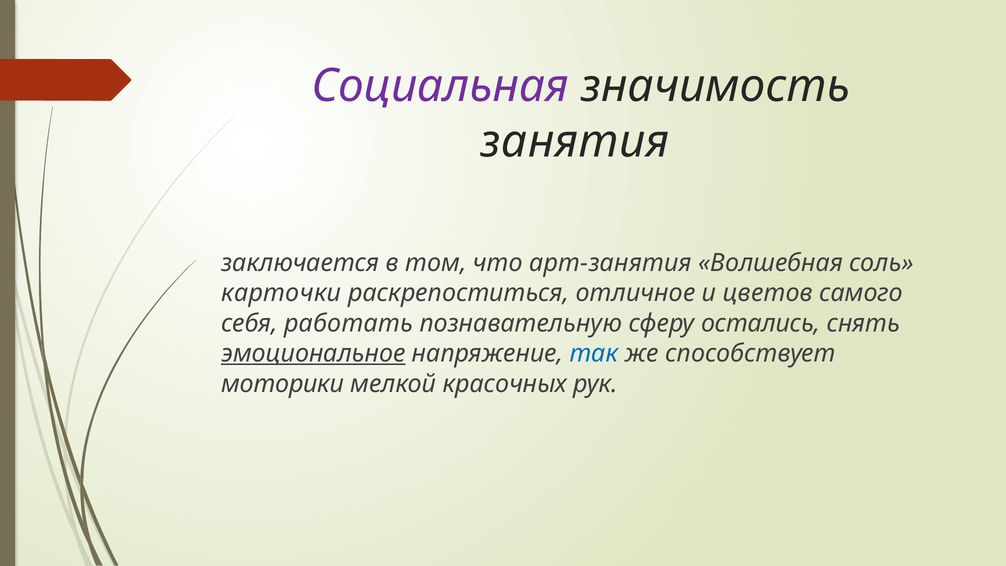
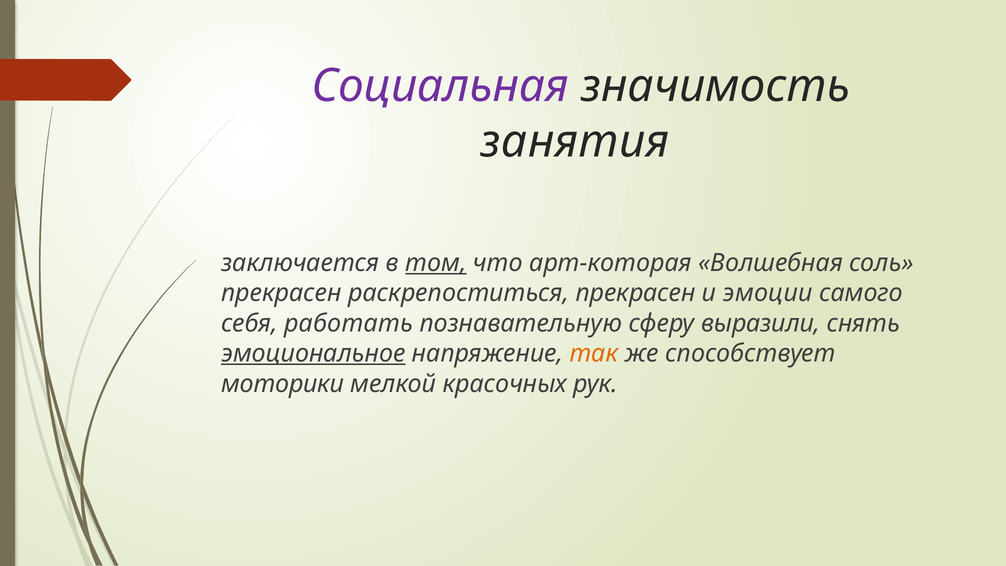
том underline: none -> present
арт-занятия: арт-занятия -> арт-которая
карточки at (281, 293): карточки -> прекрасен
раскрепоститься отличное: отличное -> прекрасен
цветов: цветов -> эмоции
остались: остались -> выразили
так colour: blue -> orange
